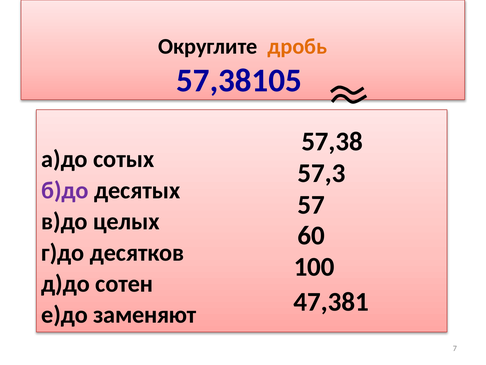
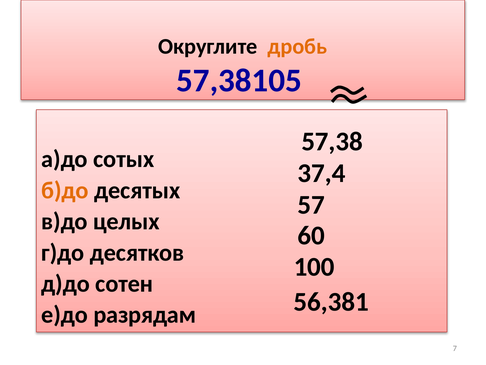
57,3: 57,3 -> 37,4
б)до colour: purple -> orange
47,381: 47,381 -> 56,381
заменяют: заменяют -> разрядам
